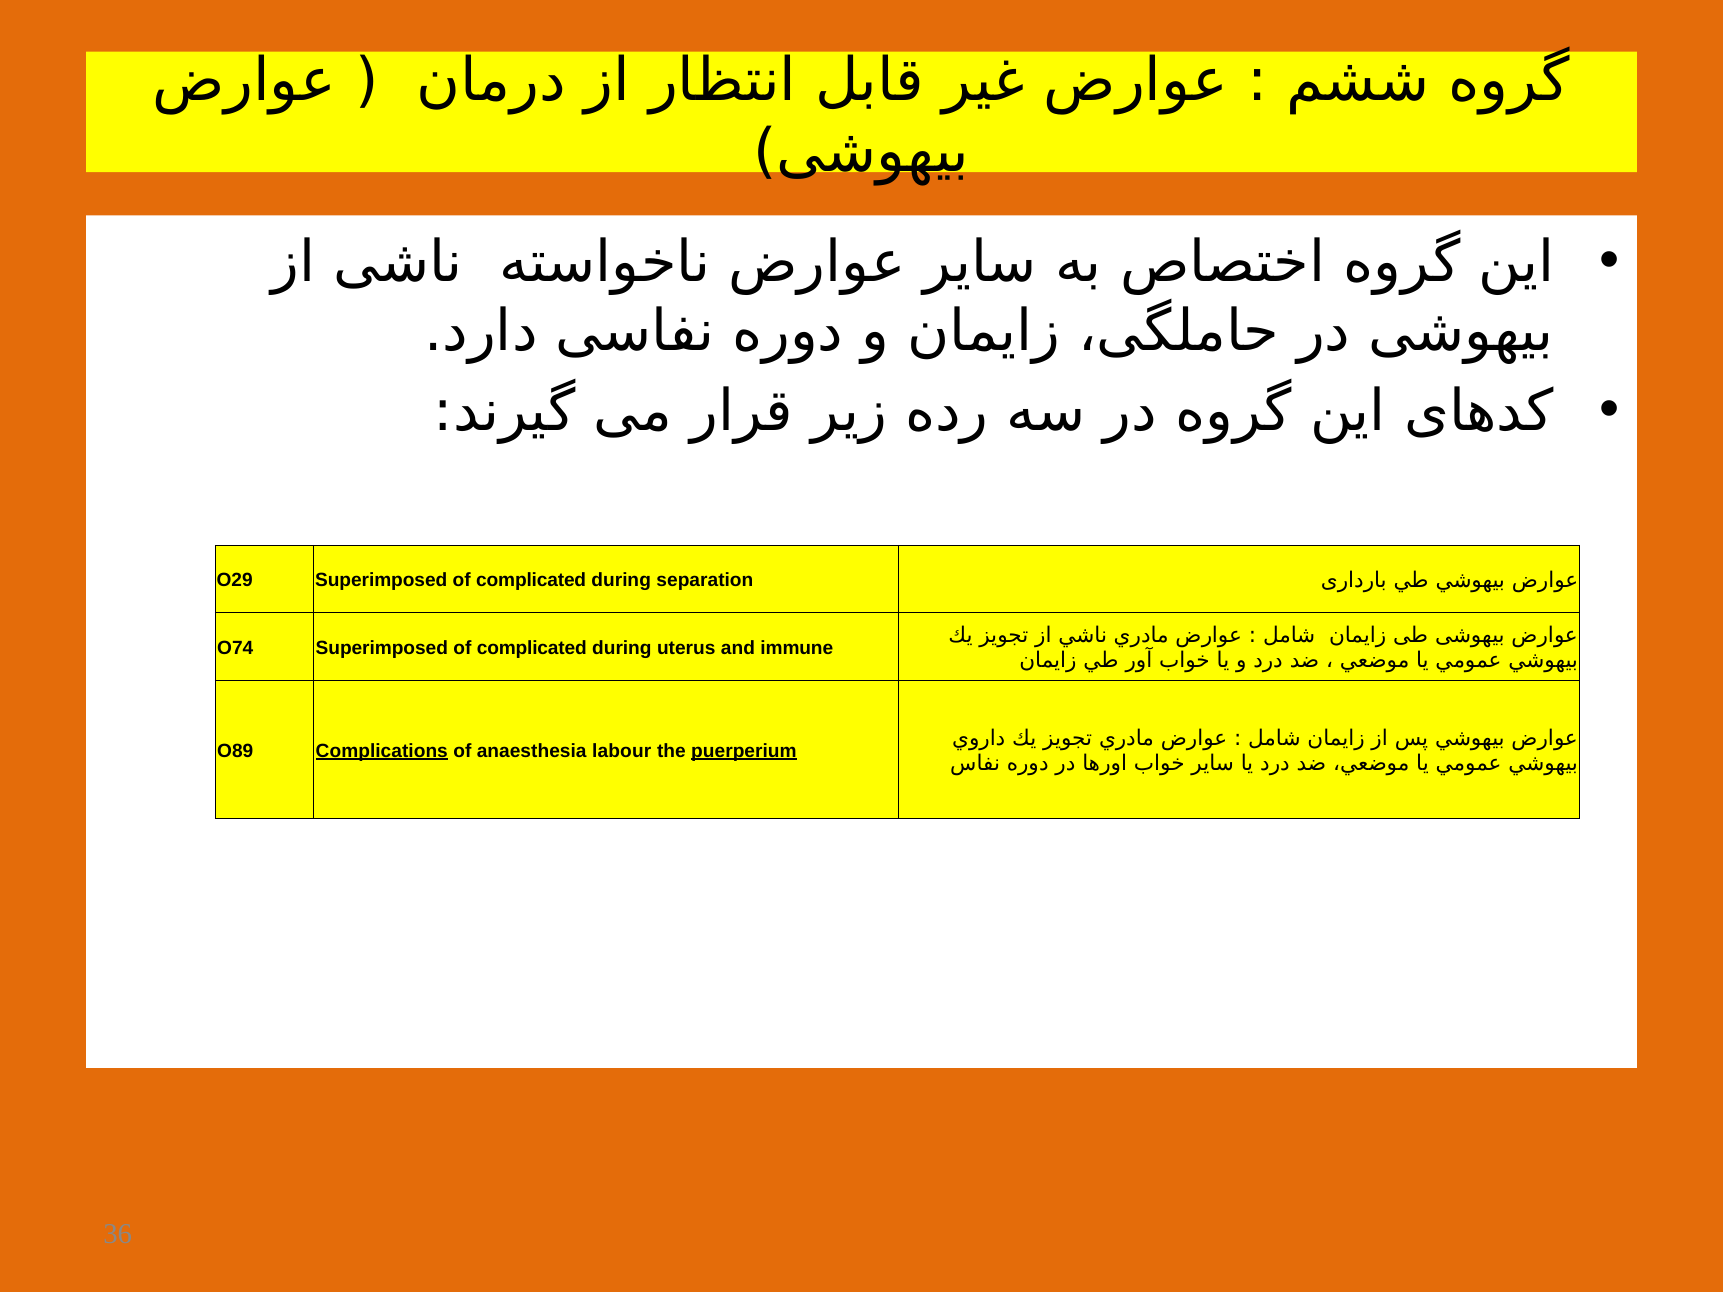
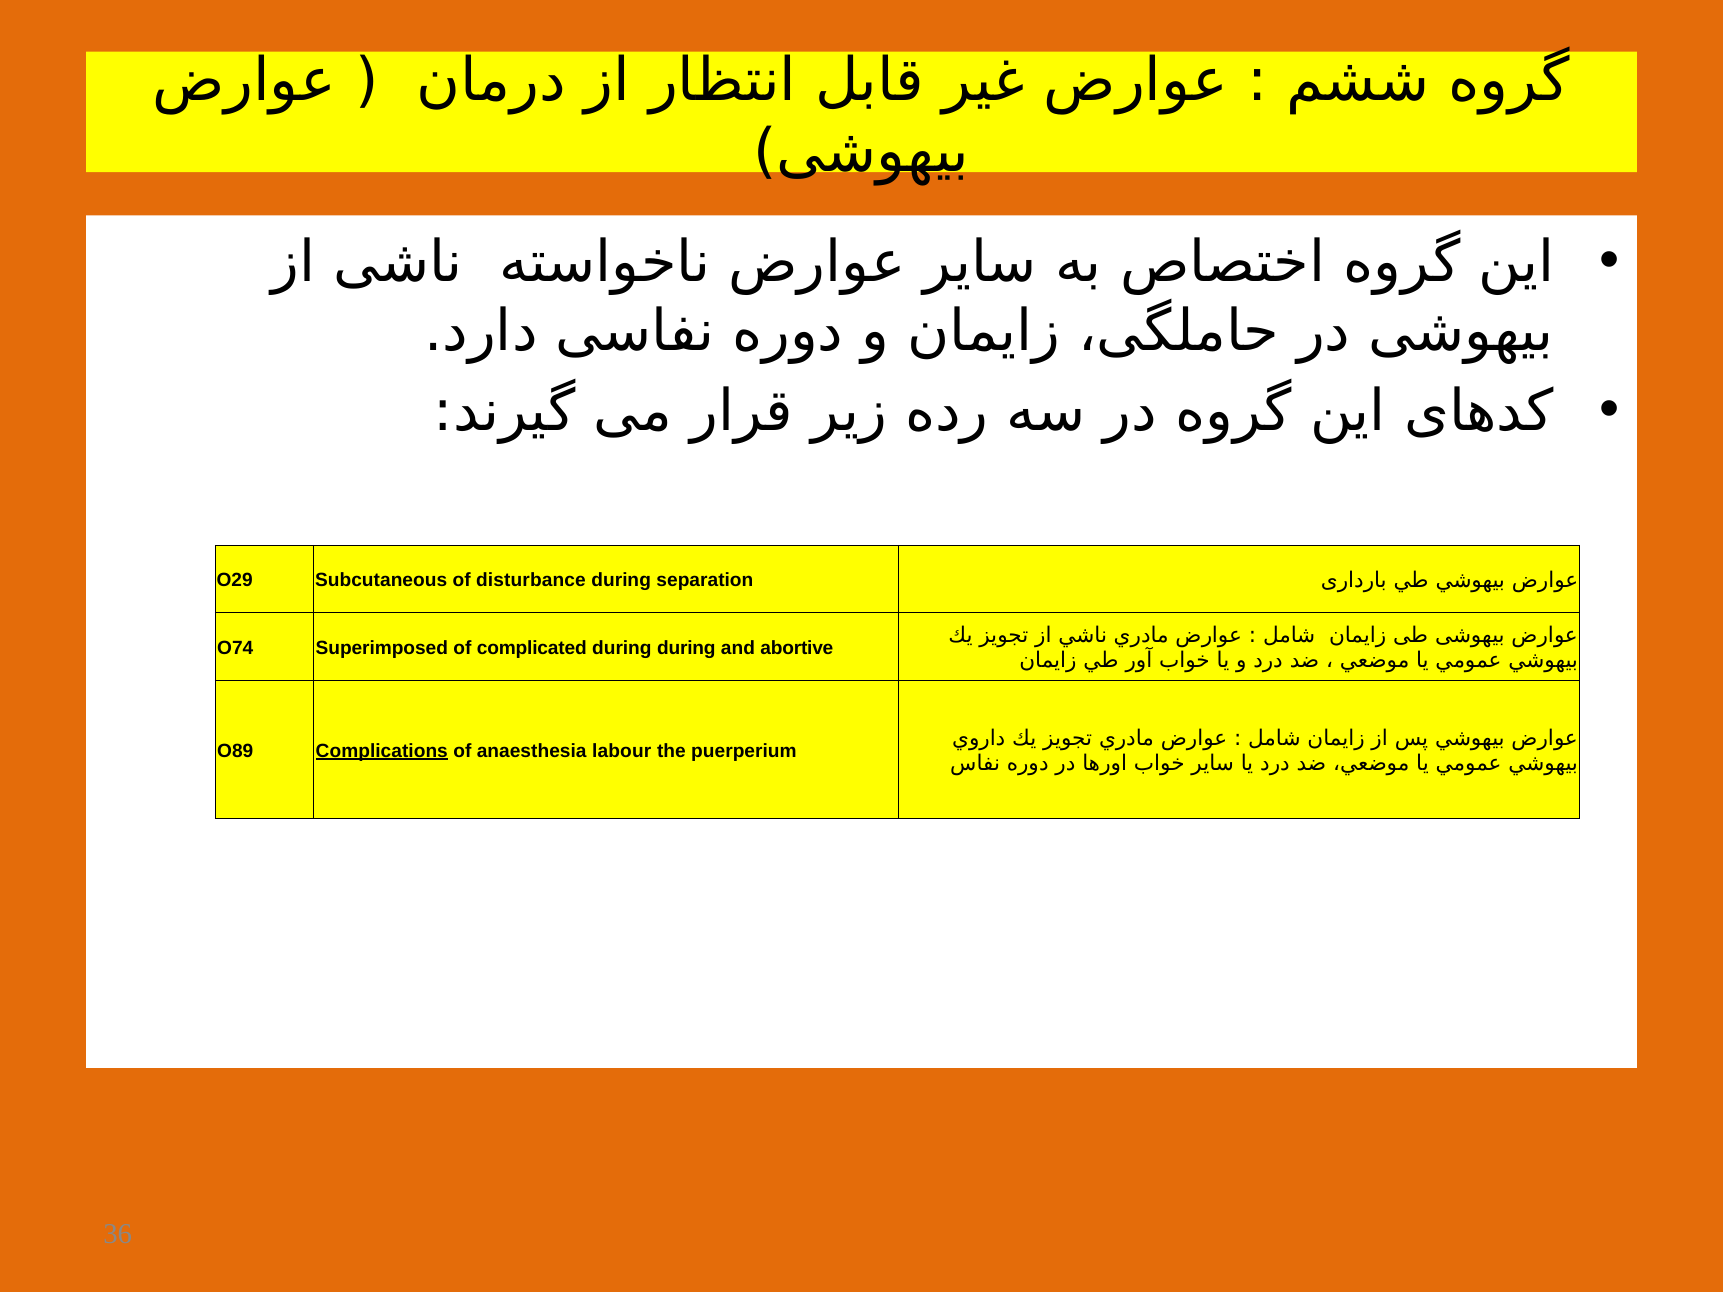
O29 Superimposed: Superimposed -> Subcutaneous
complicated at (531, 580): complicated -> disturbance
during uterus: uterus -> during
immune: immune -> abortive
puerperium underline: present -> none
